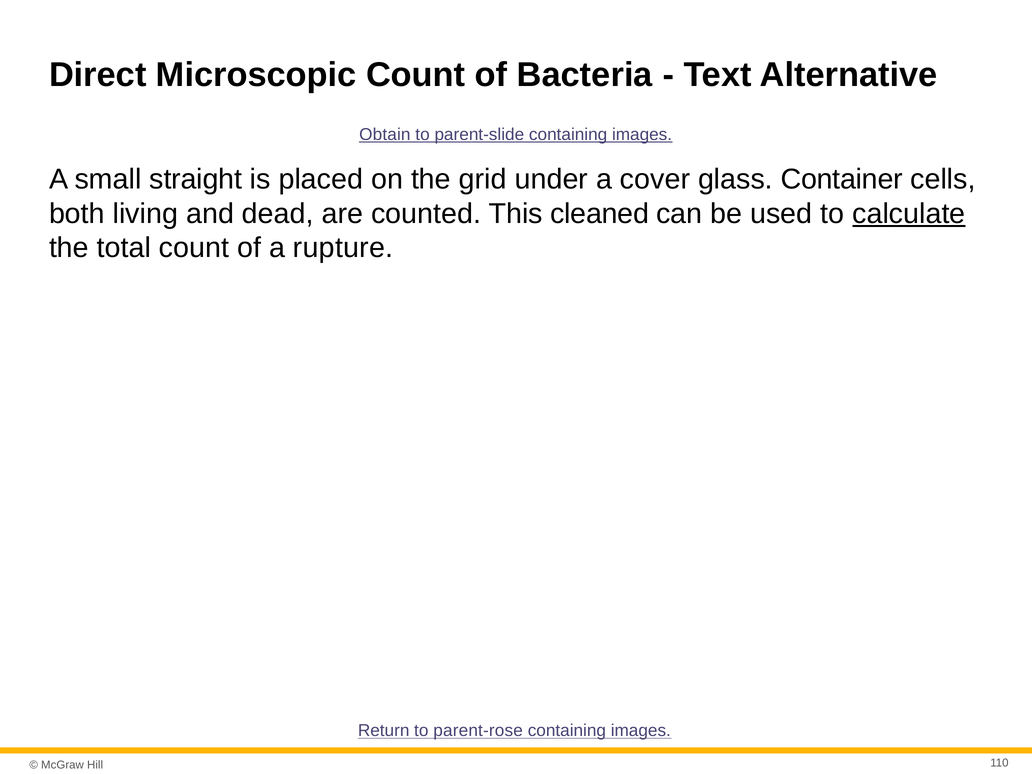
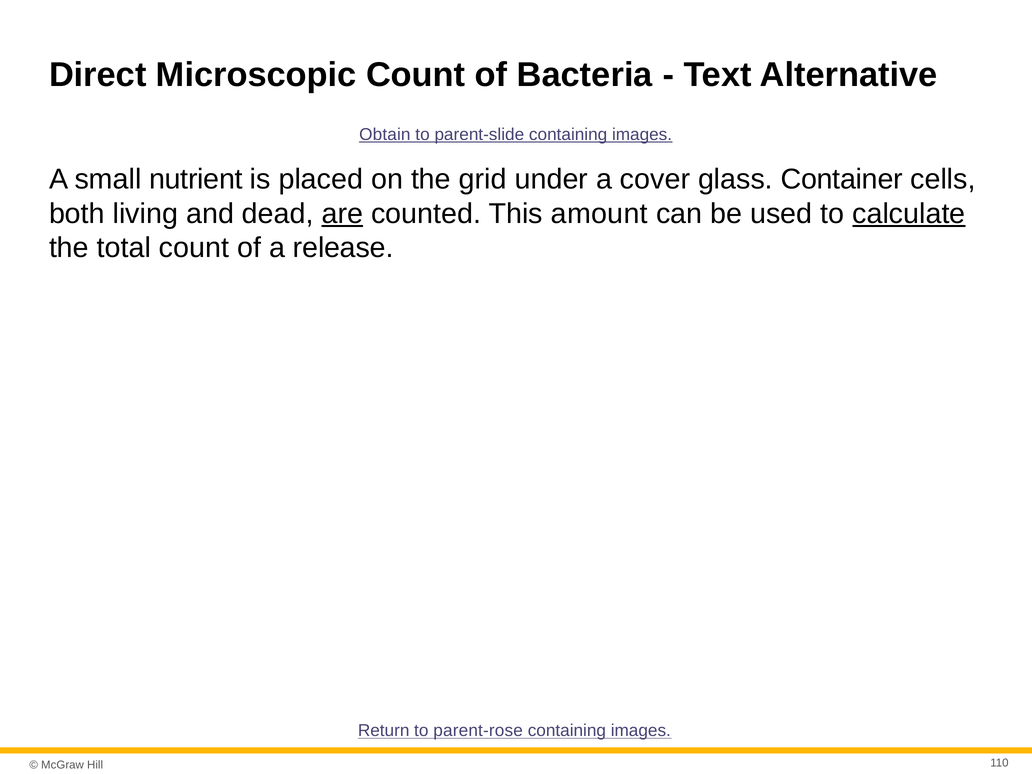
straight: straight -> nutrient
are underline: none -> present
cleaned: cleaned -> amount
rupture: rupture -> release
